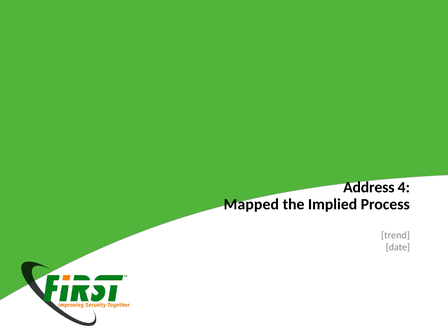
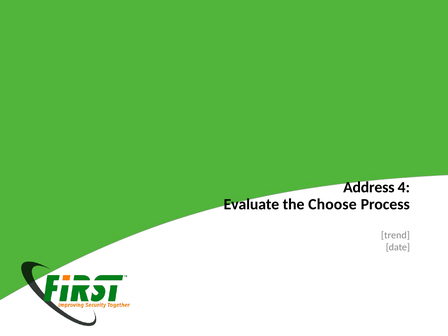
Mapped: Mapped -> Evaluate
Implied: Implied -> Choose
